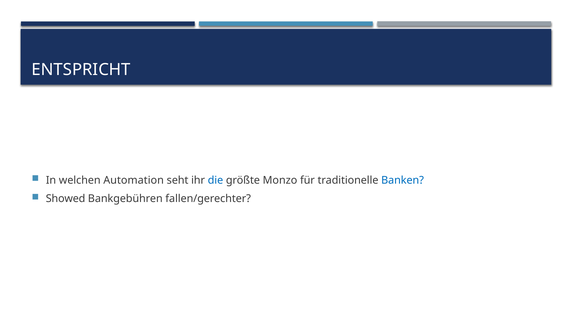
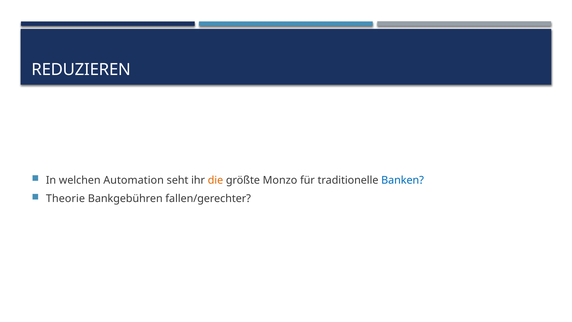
ENTSPRICHT: ENTSPRICHT -> REDUZIEREN
die colour: blue -> orange
Showed: Showed -> Theorie
